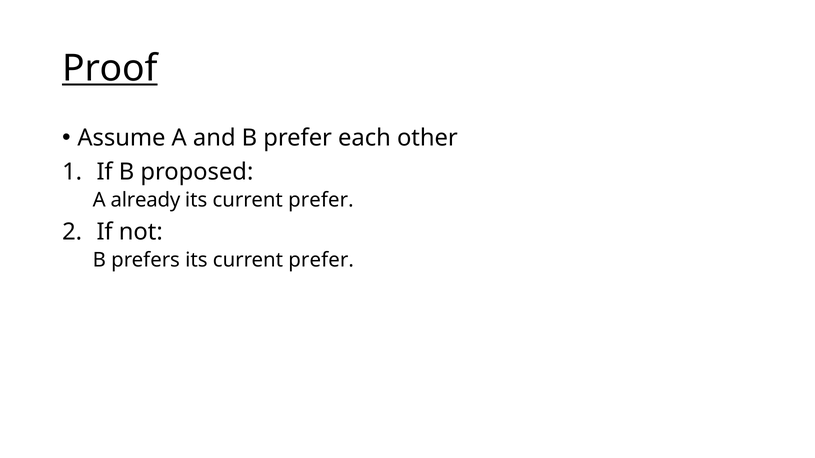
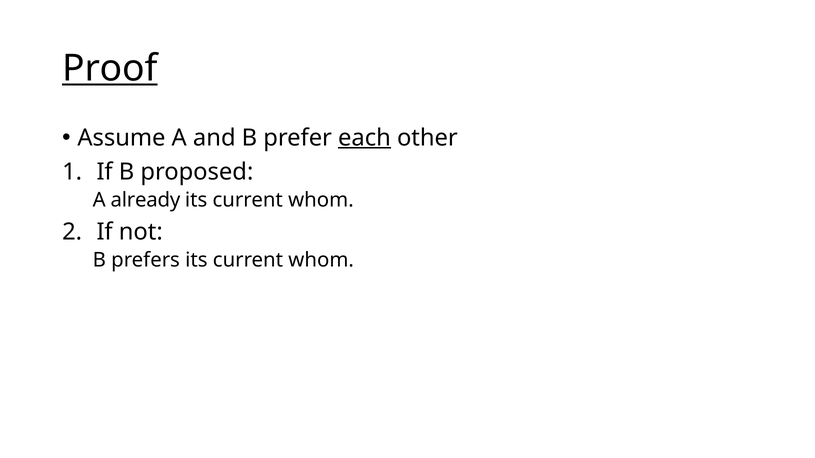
each underline: none -> present
prefer at (321, 200): prefer -> whom
prefers its current prefer: prefer -> whom
